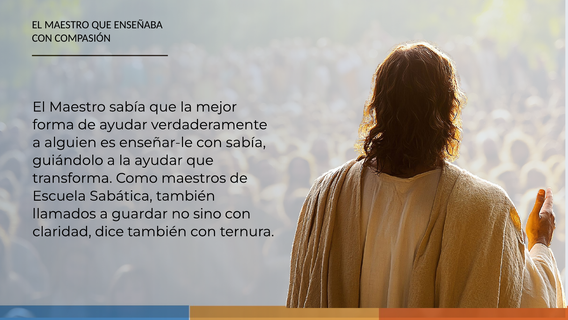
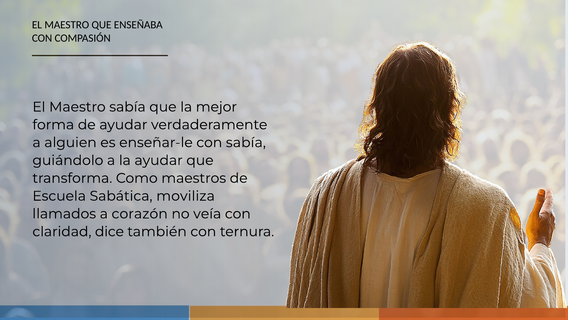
Sabática también: también -> moviliza
guardar: guardar -> corazón
sino: sino -> veía
